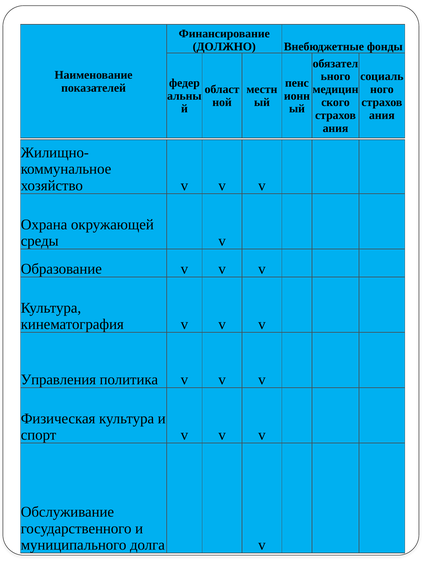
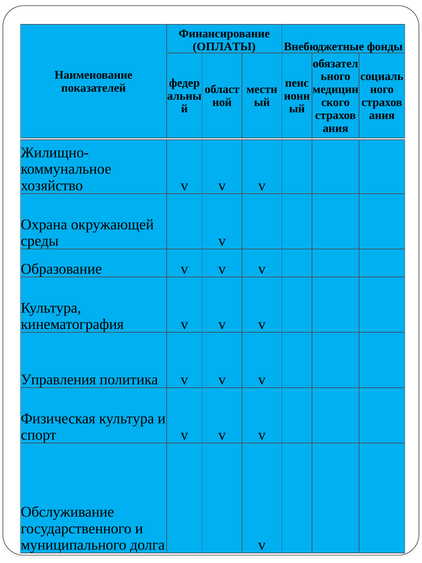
ДОЛЖНО: ДОЛЖНО -> ОПЛАТЫ
